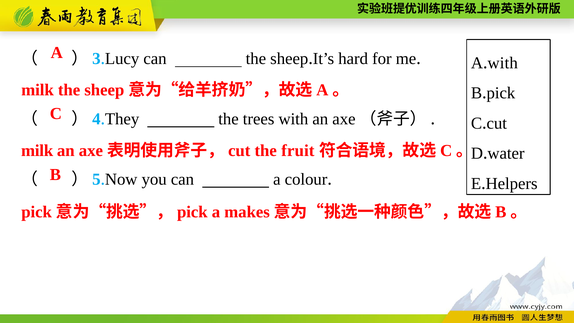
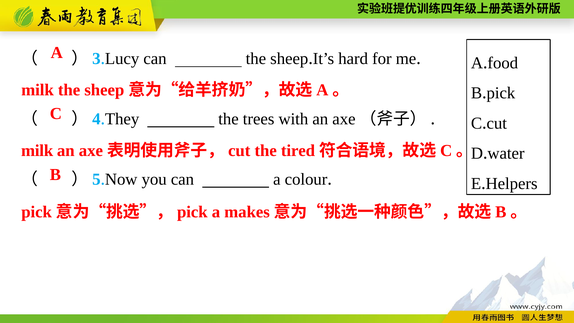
with at (503, 63): with -> food
fruit: fruit -> tired
